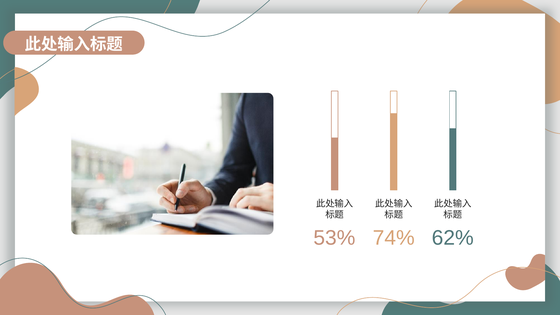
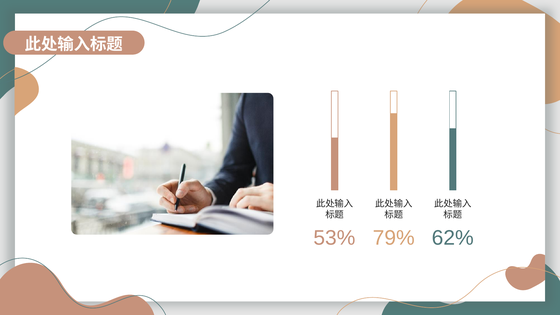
74%: 74% -> 79%
